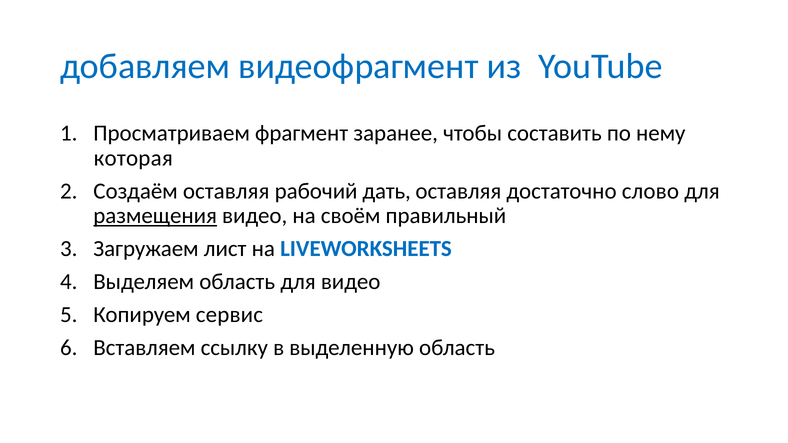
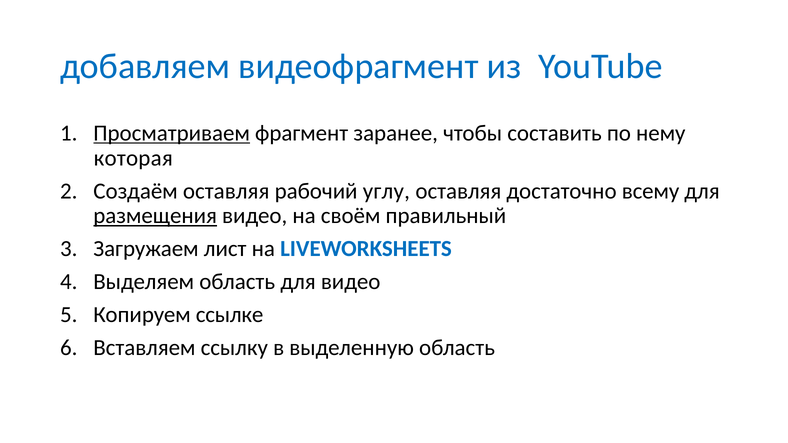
Просматриваем underline: none -> present
дать: дать -> углу
слово: слово -> всему
сервис: сервис -> ссылке
